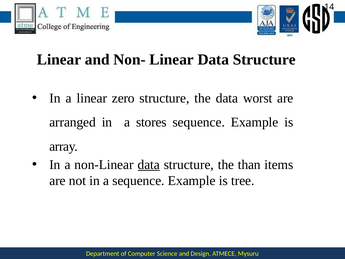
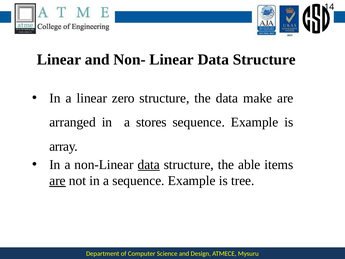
worst: worst -> make
than: than -> able
are at (58, 181) underline: none -> present
